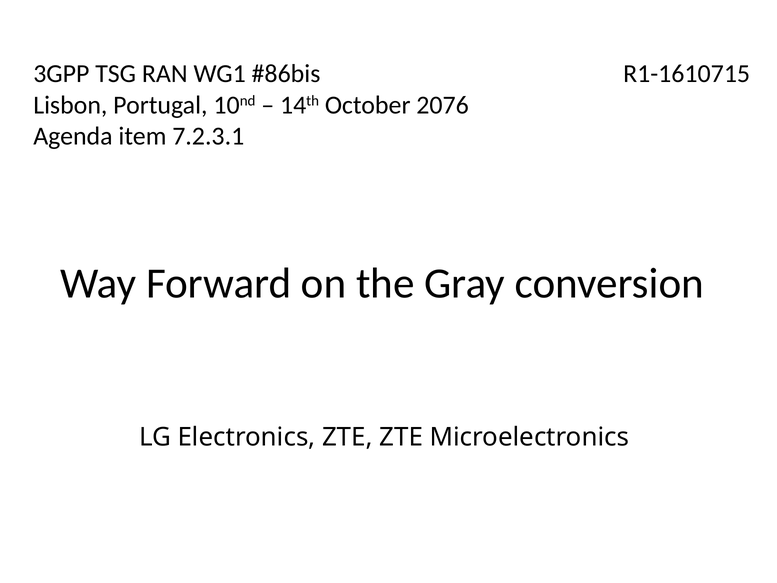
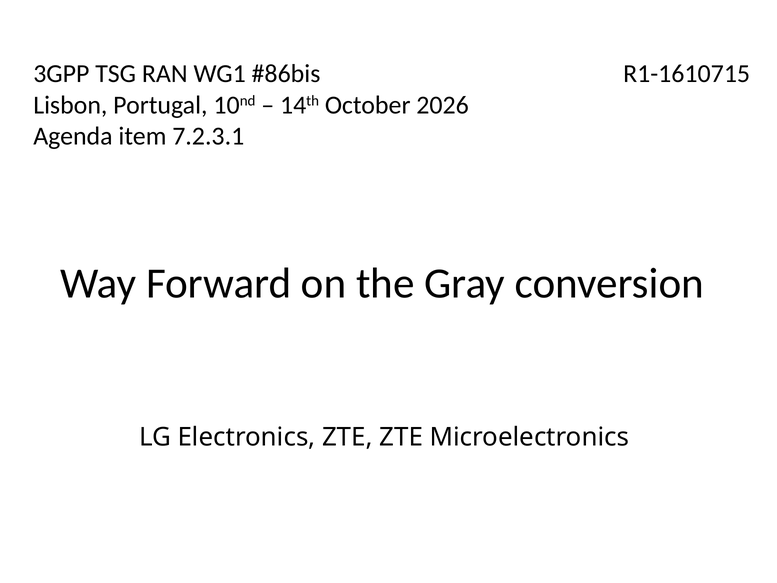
2076: 2076 -> 2026
